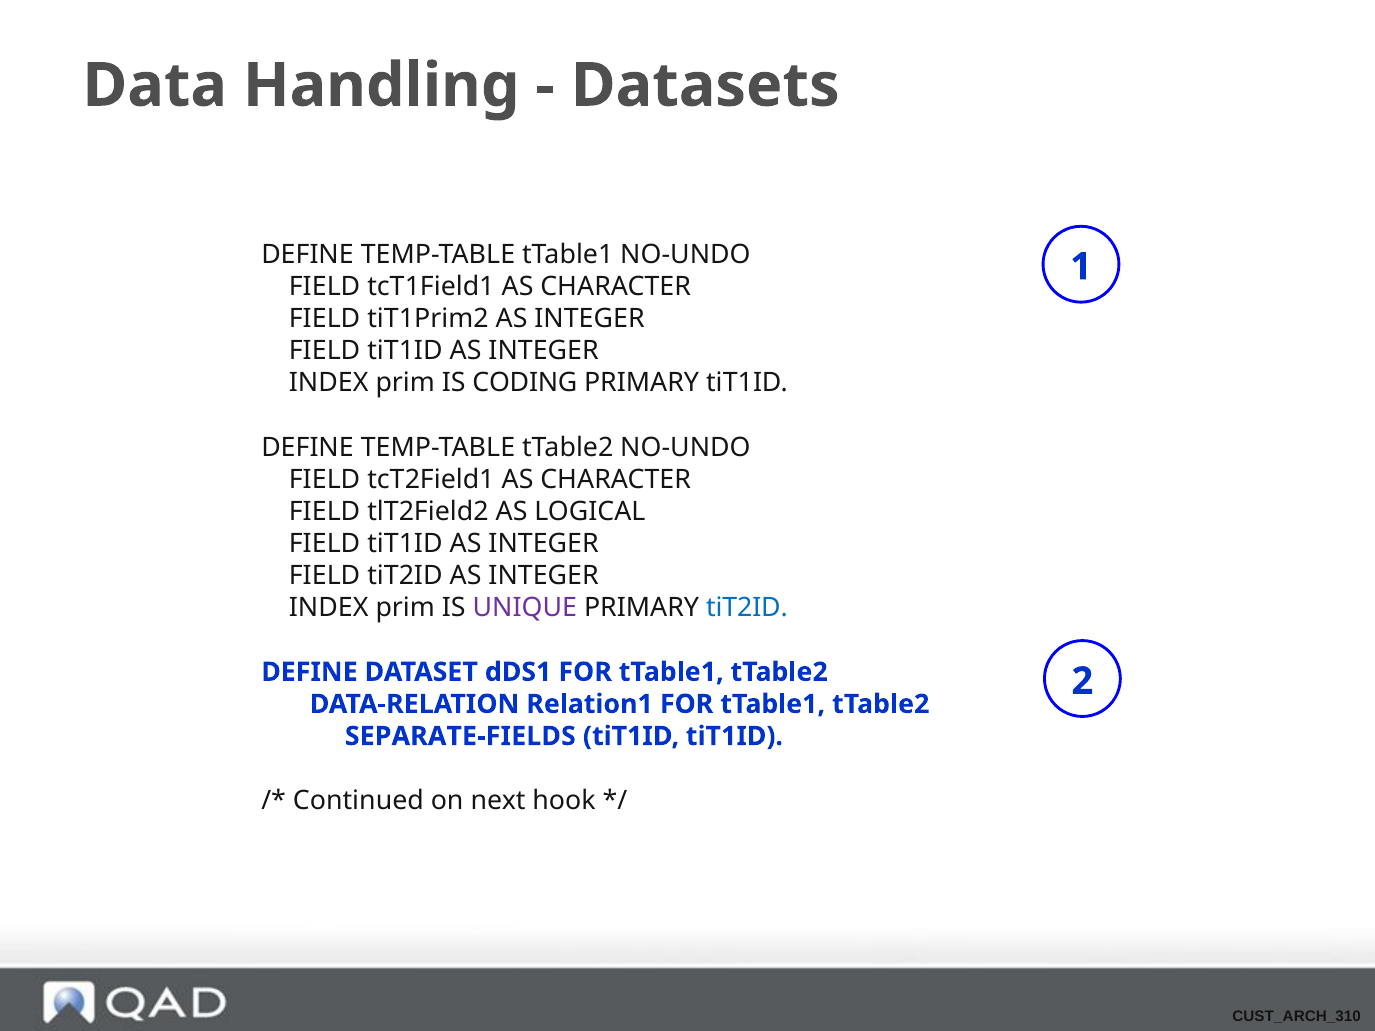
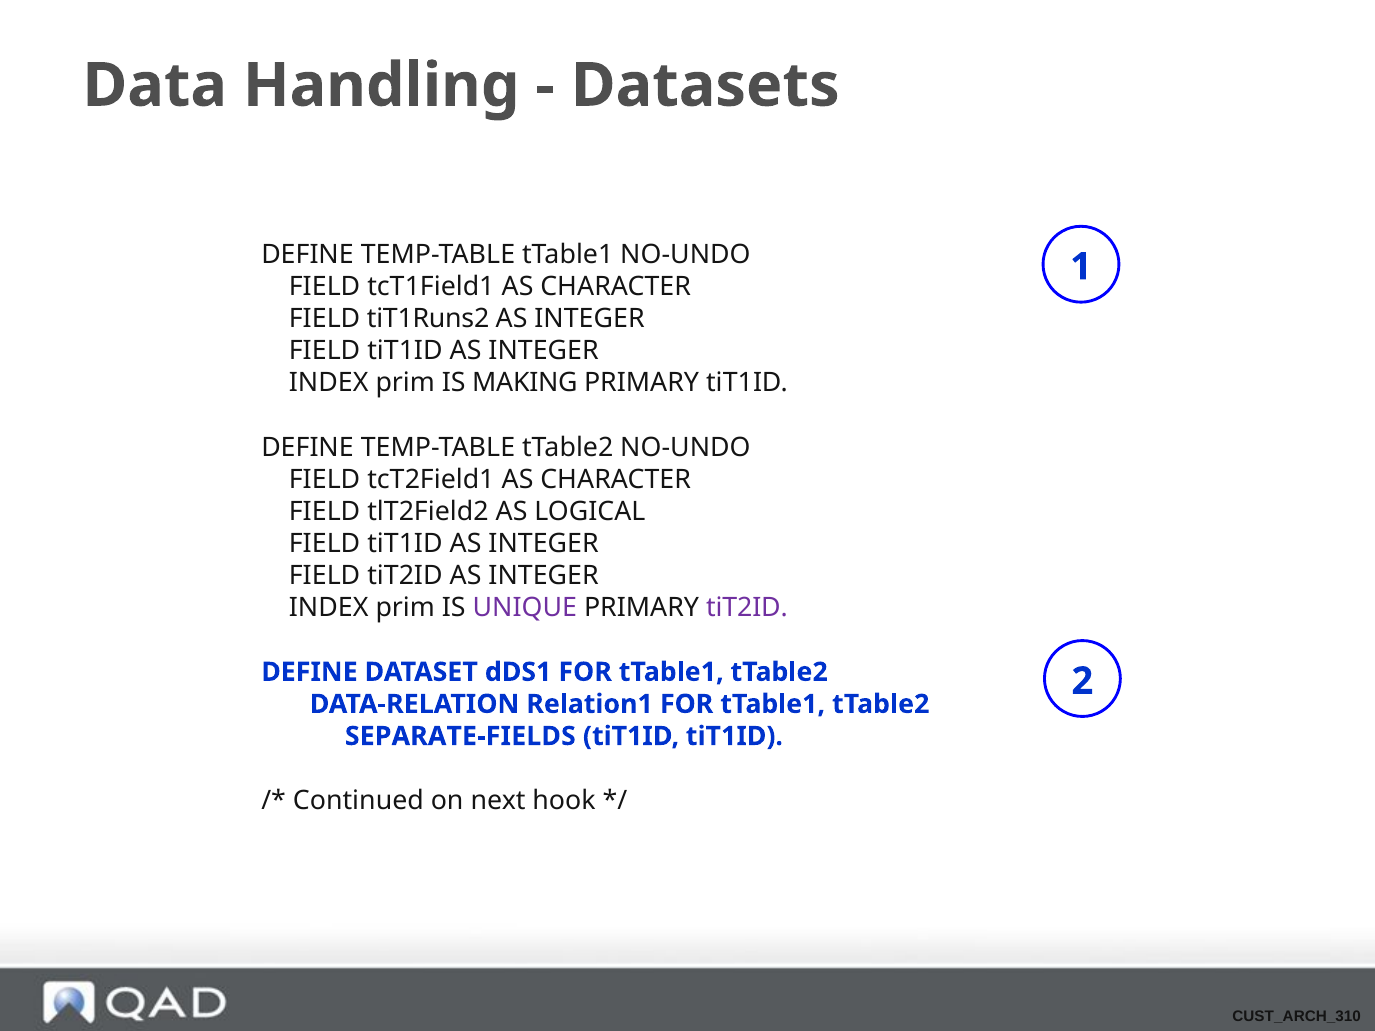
tiT1Prim2: tiT1Prim2 -> tiT1Runs2
CODING: CODING -> MAKING
tiT2ID at (747, 608) colour: blue -> purple
